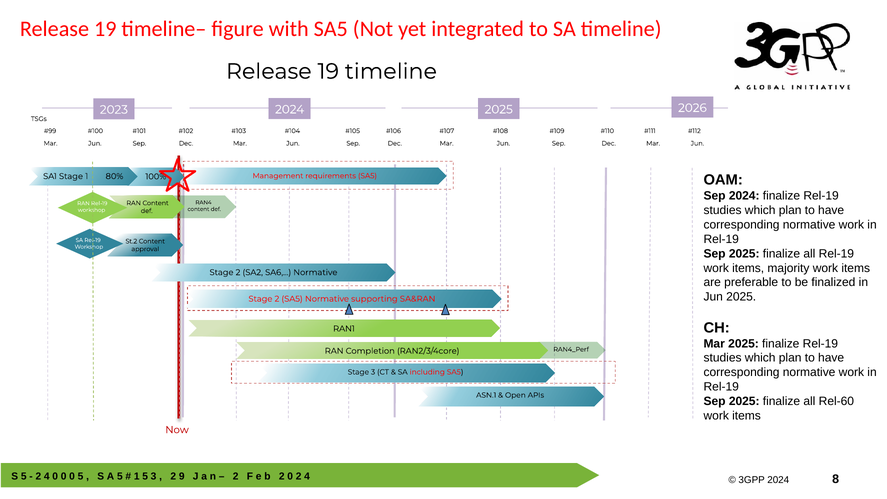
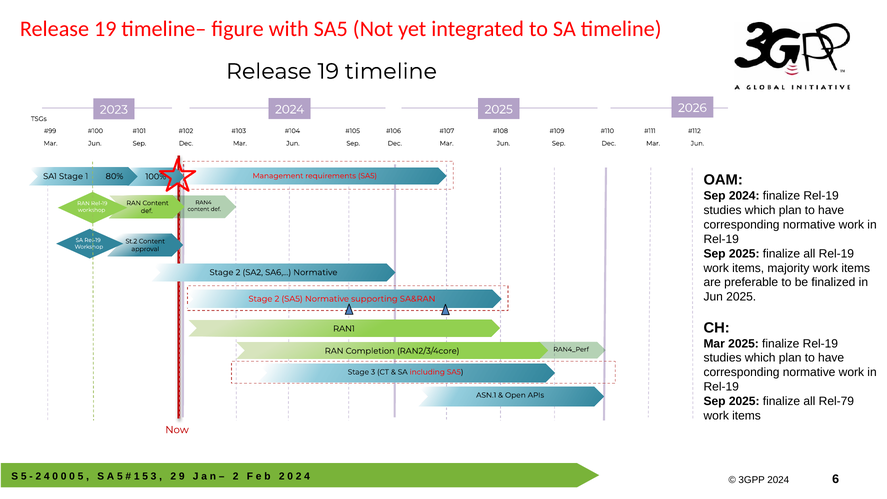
Rel-60: Rel-60 -> Rel-79
8: 8 -> 6
